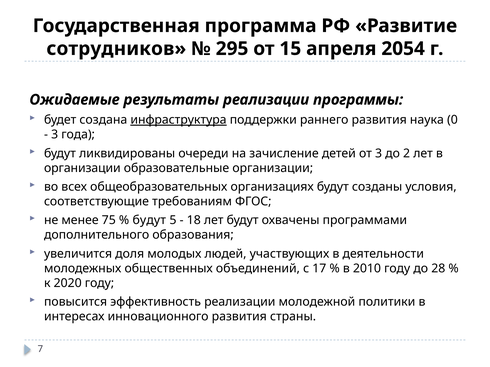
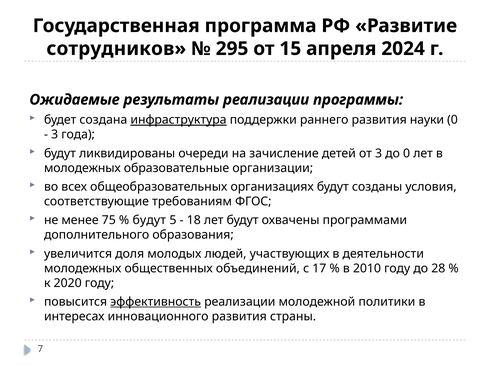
2054: 2054 -> 2024
наука: наука -> науки
до 2: 2 -> 0
организации at (82, 168): организации -> молодежных
эффективность underline: none -> present
